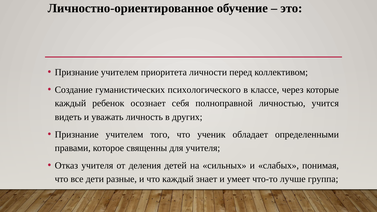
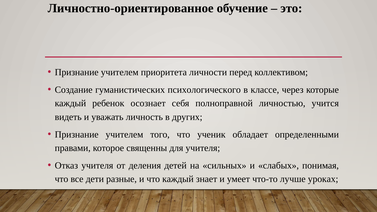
группа: группа -> уроках
